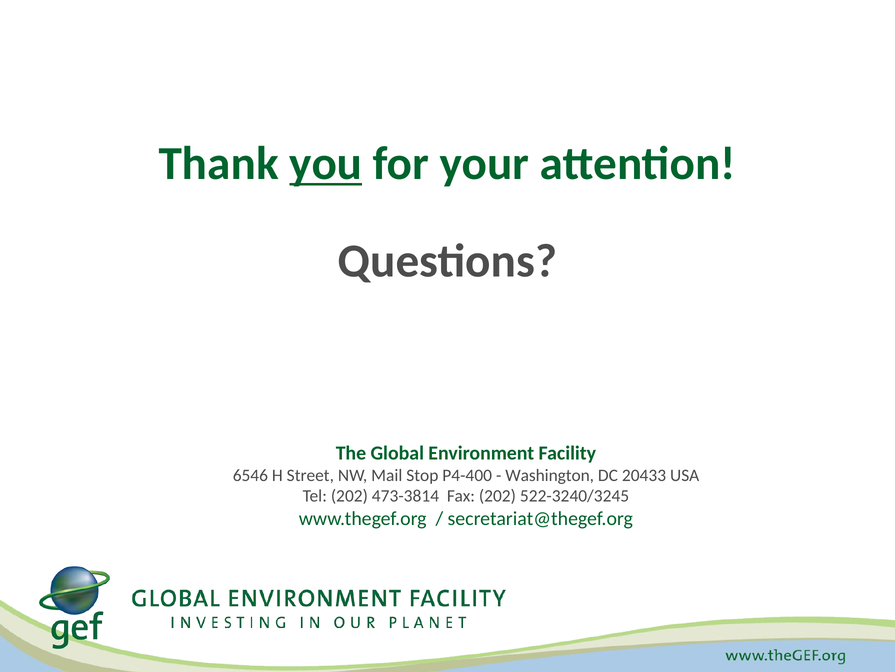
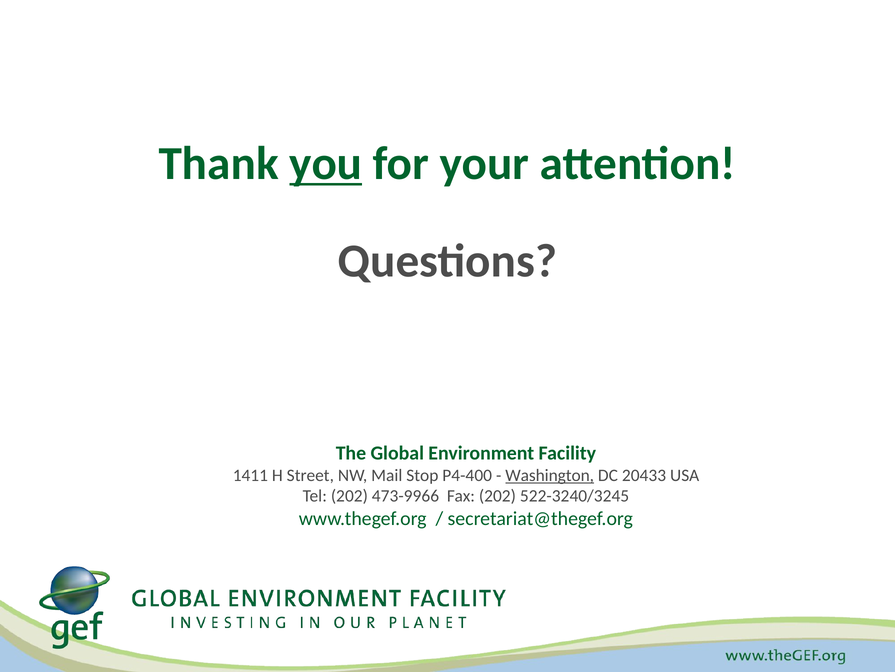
6546: 6546 -> 1411
Washington underline: none -> present
473-3814: 473-3814 -> 473-9966
